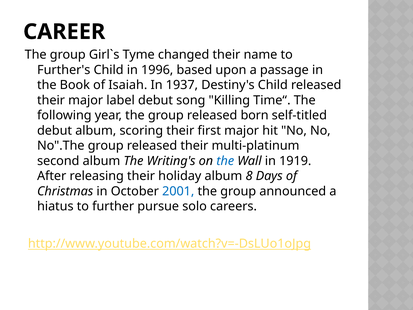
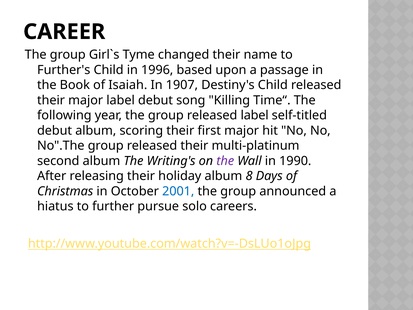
1937: 1937 -> 1907
released born: born -> label
the at (225, 161) colour: blue -> purple
1919: 1919 -> 1990
